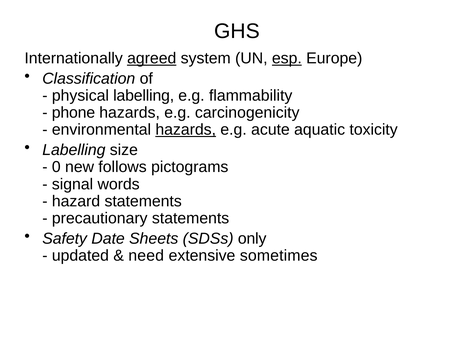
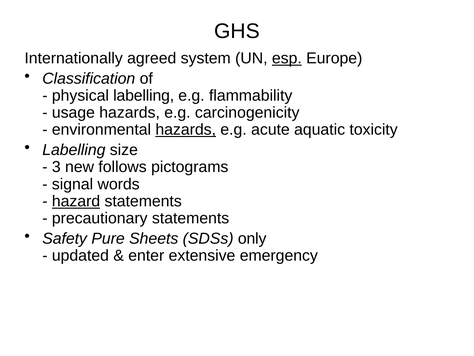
agreed underline: present -> none
phone: phone -> usage
0: 0 -> 3
hazard underline: none -> present
Date: Date -> Pure
need: need -> enter
sometimes: sometimes -> emergency
